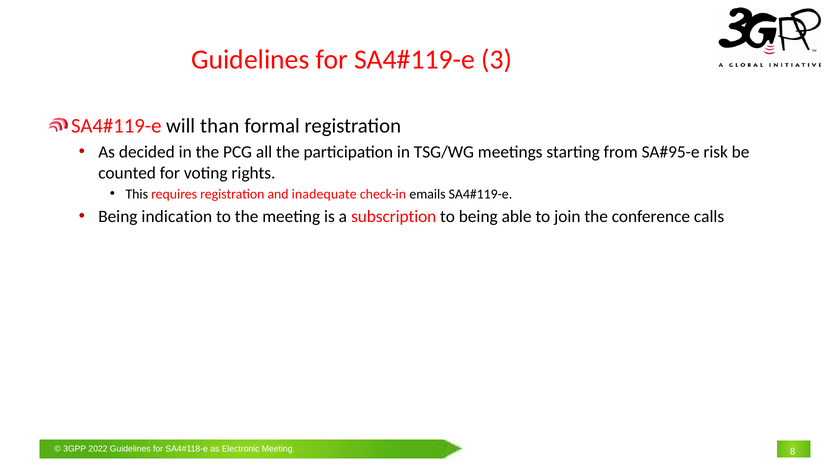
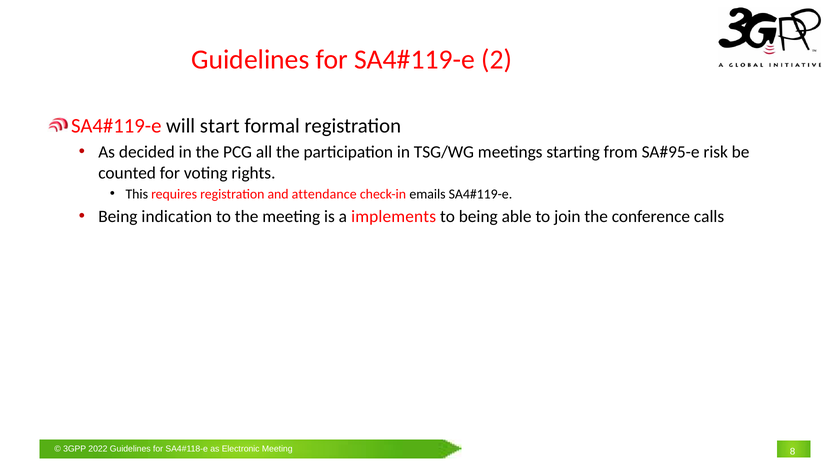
3: 3 -> 2
than: than -> start
inadequate: inadequate -> attendance
subscription: subscription -> implements
